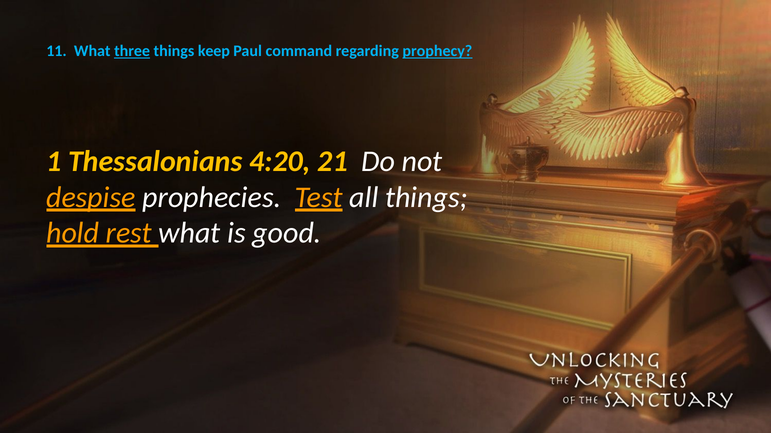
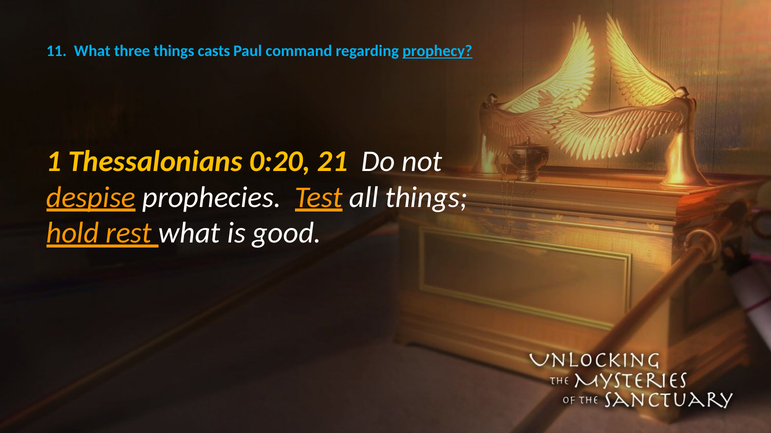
three underline: present -> none
keep: keep -> casts
4:20: 4:20 -> 0:20
